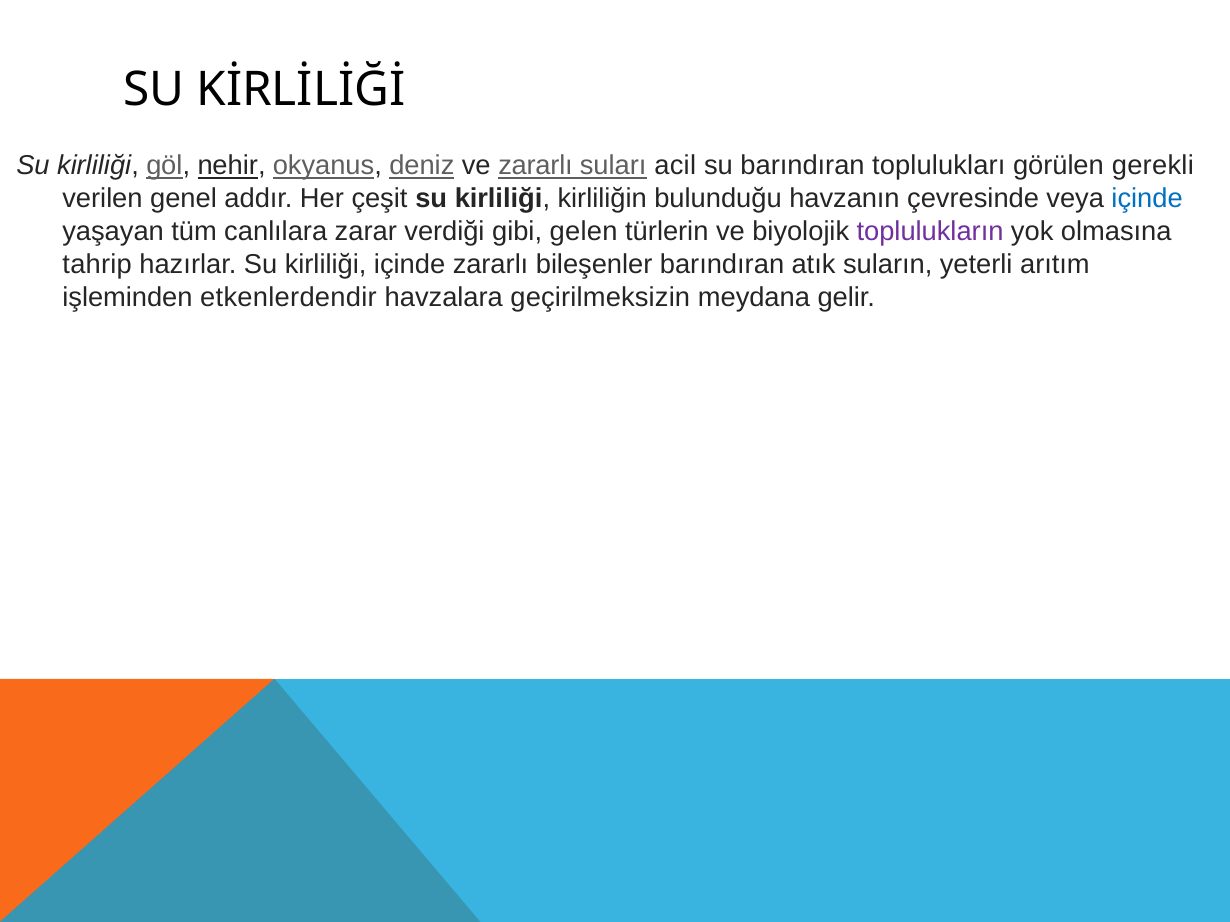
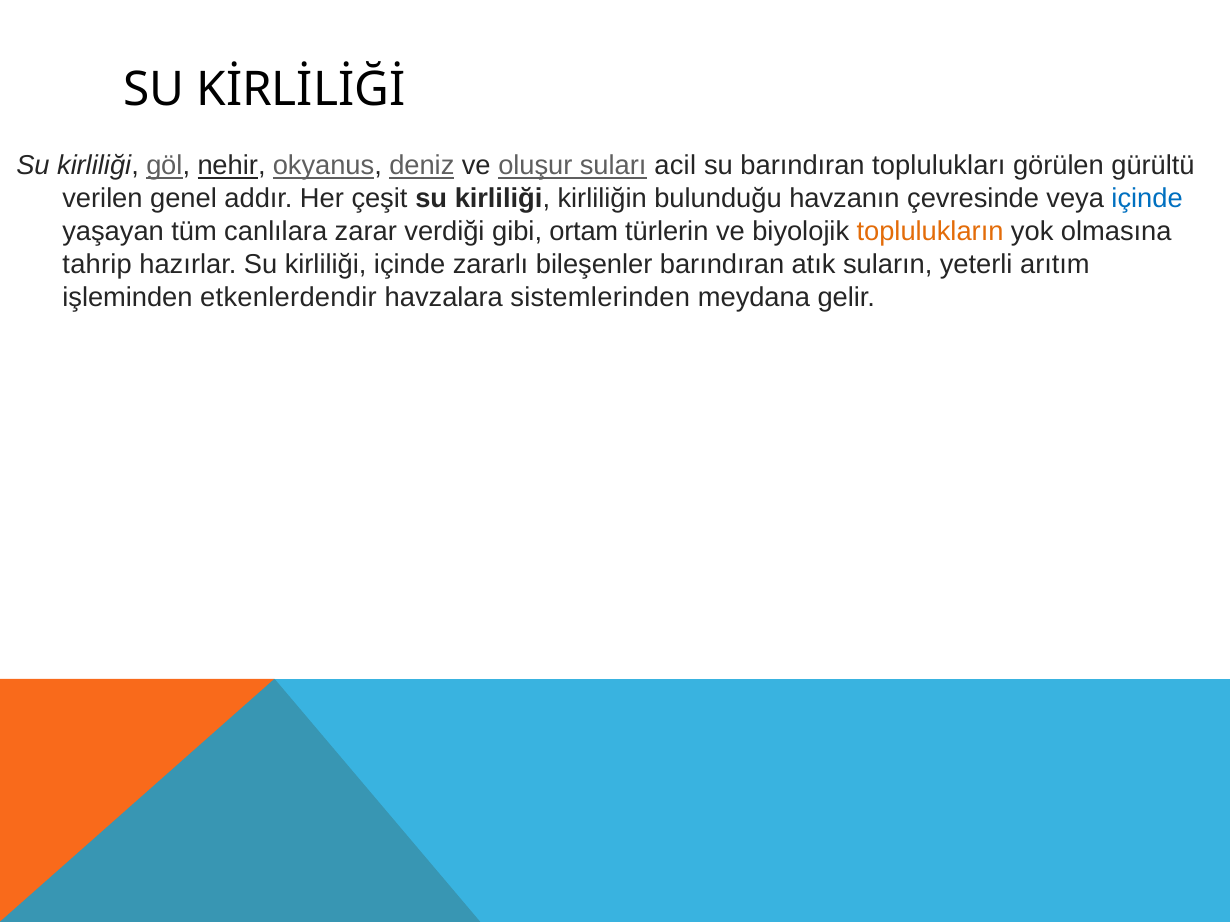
ve zararlı: zararlı -> oluşur
gerekli: gerekli -> gürültü
gelen: gelen -> ortam
toplulukların colour: purple -> orange
geçirilmeksizin: geçirilmeksizin -> sistemlerinden
